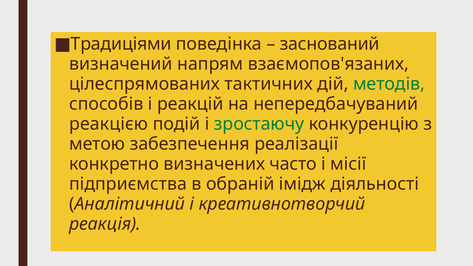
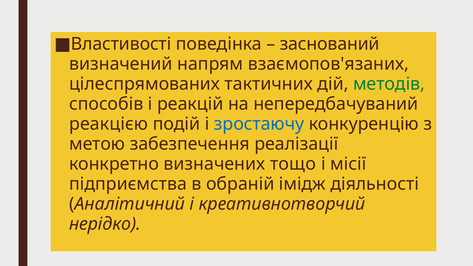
Традиціями: Традиціями -> Властивості
зростаючу colour: green -> blue
часто: часто -> тощо
реакція: реакція -> нерідко
